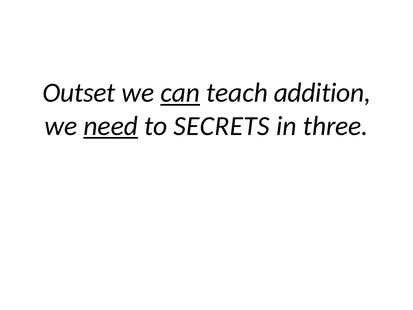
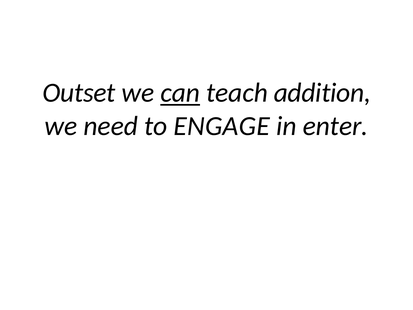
need underline: present -> none
SECRETS: SECRETS -> ENGAGE
three: three -> enter
